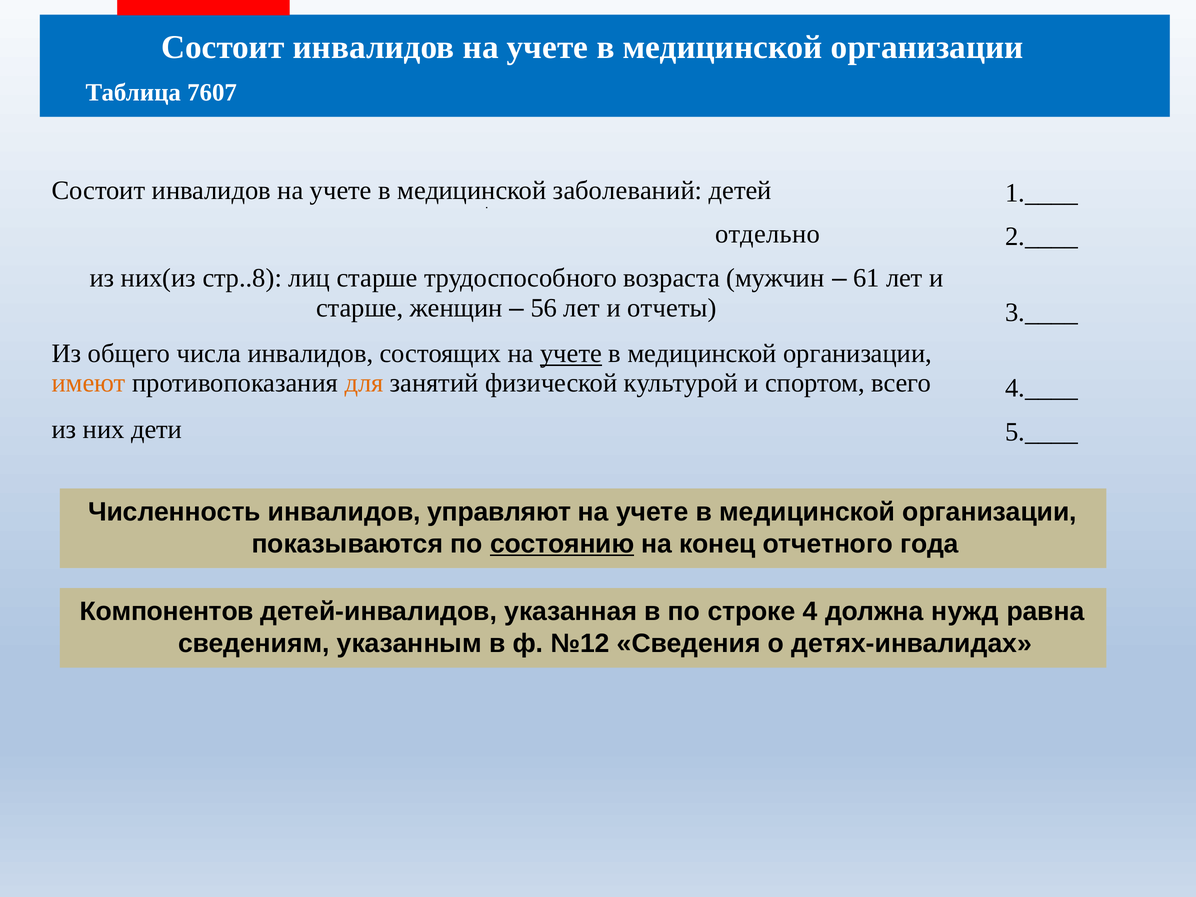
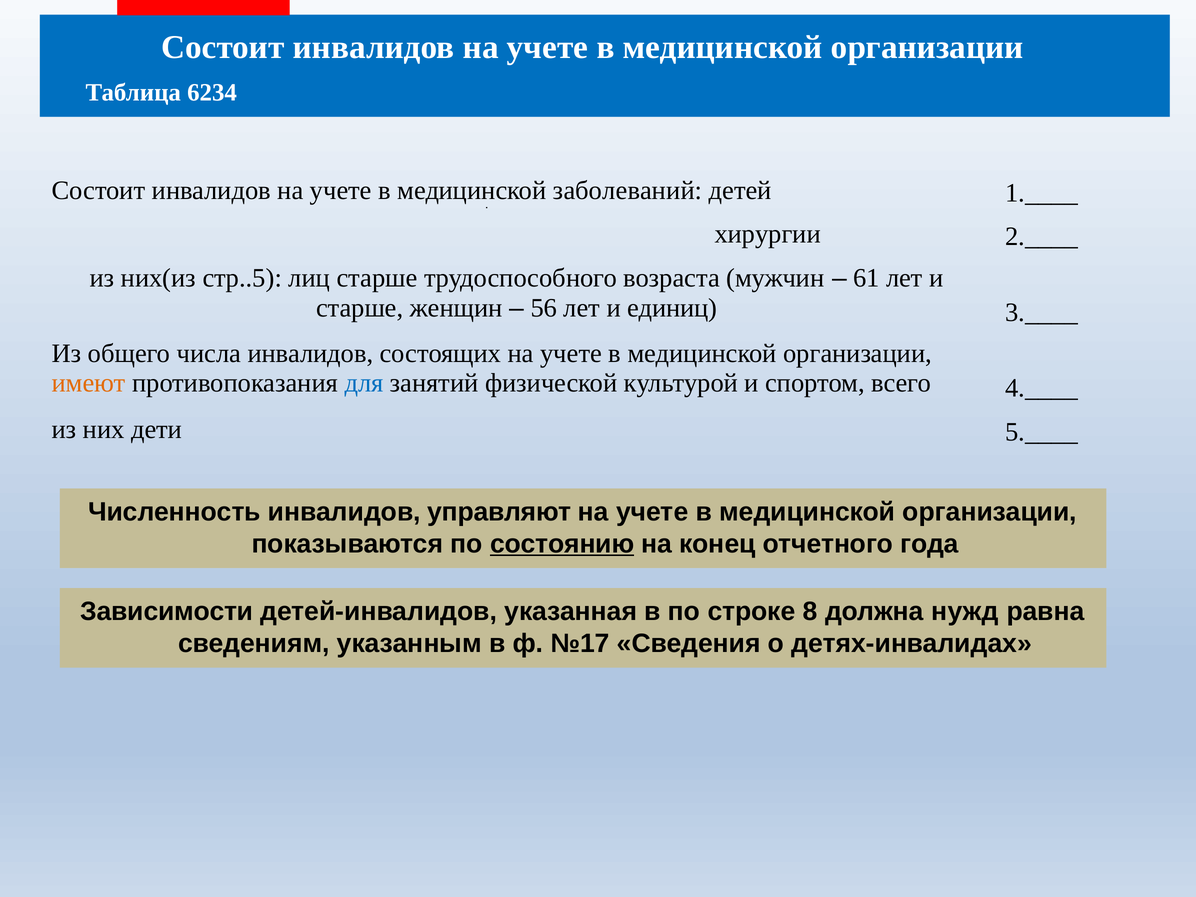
7607: 7607 -> 6234
отдельно: отдельно -> хирургии
стр..8: стр..8 -> стр..5
отчеты: отчеты -> единиц
учете at (571, 354) underline: present -> none
для colour: orange -> blue
Компонентов: Компонентов -> Зависимости
4: 4 -> 8
№12: №12 -> №17
